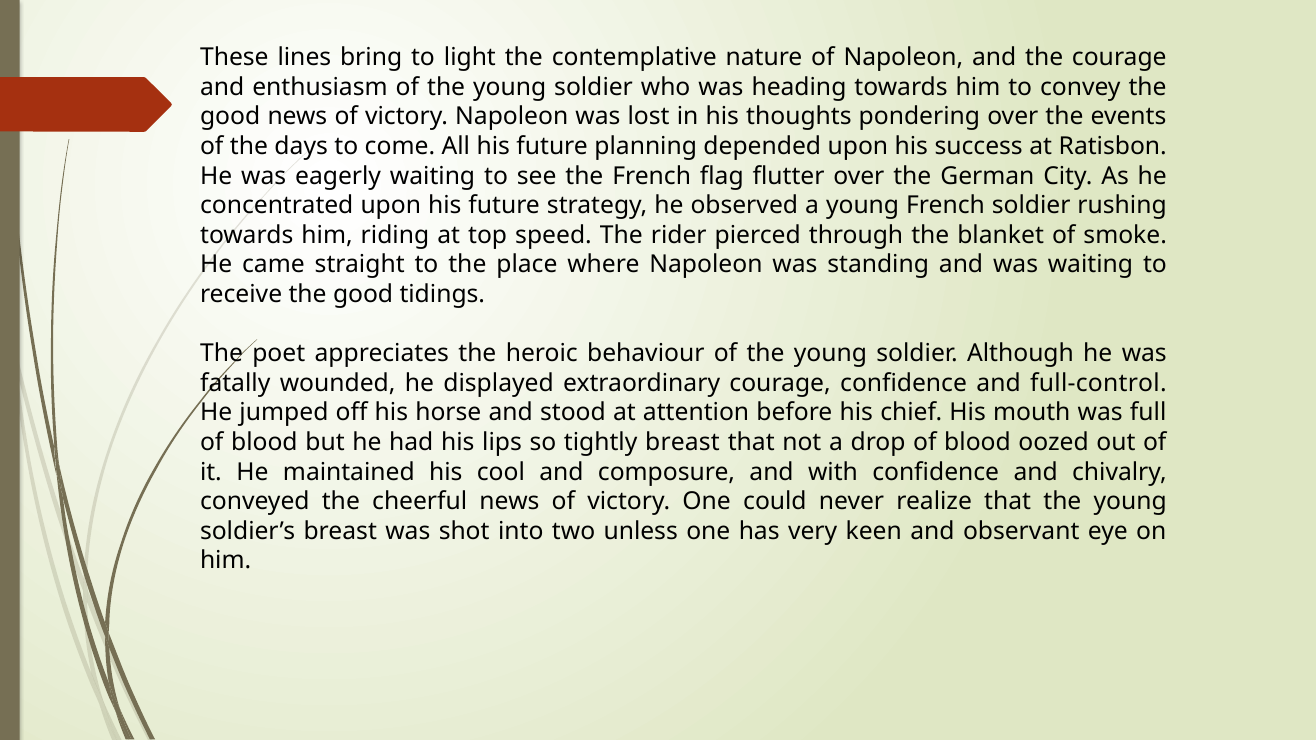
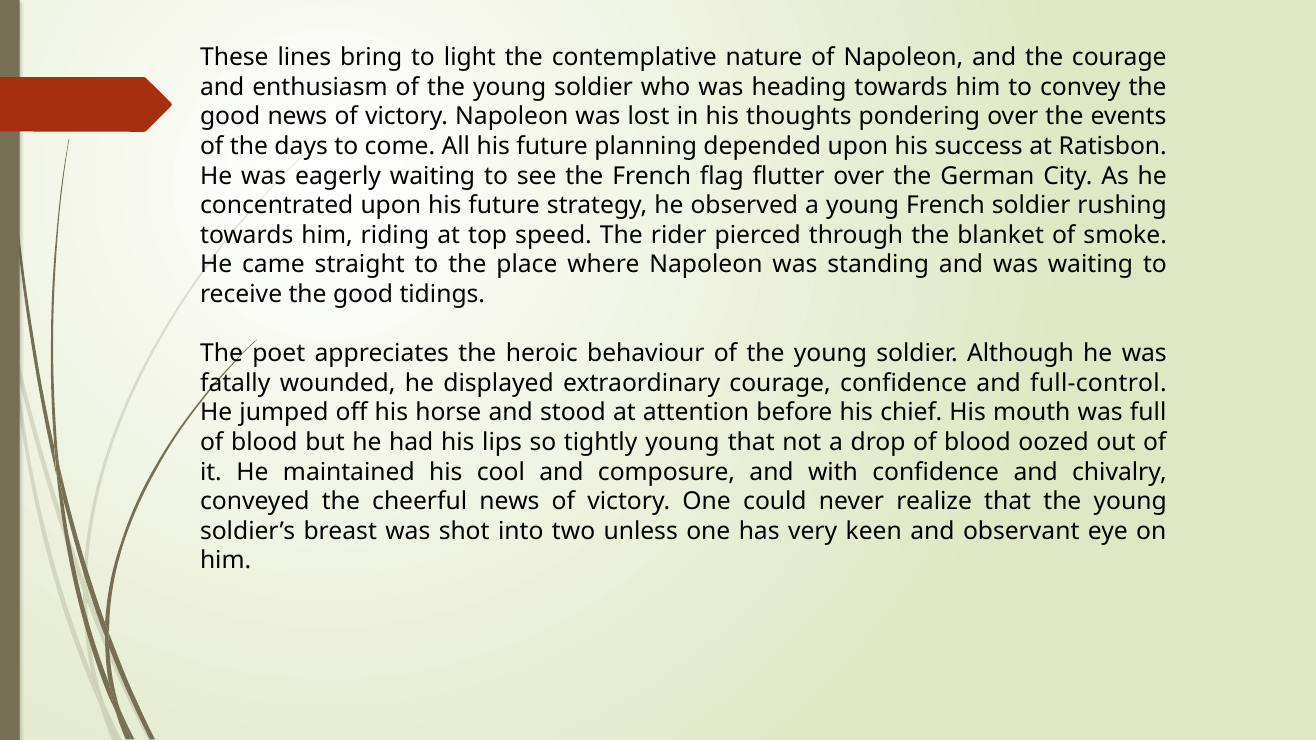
tightly breast: breast -> young
